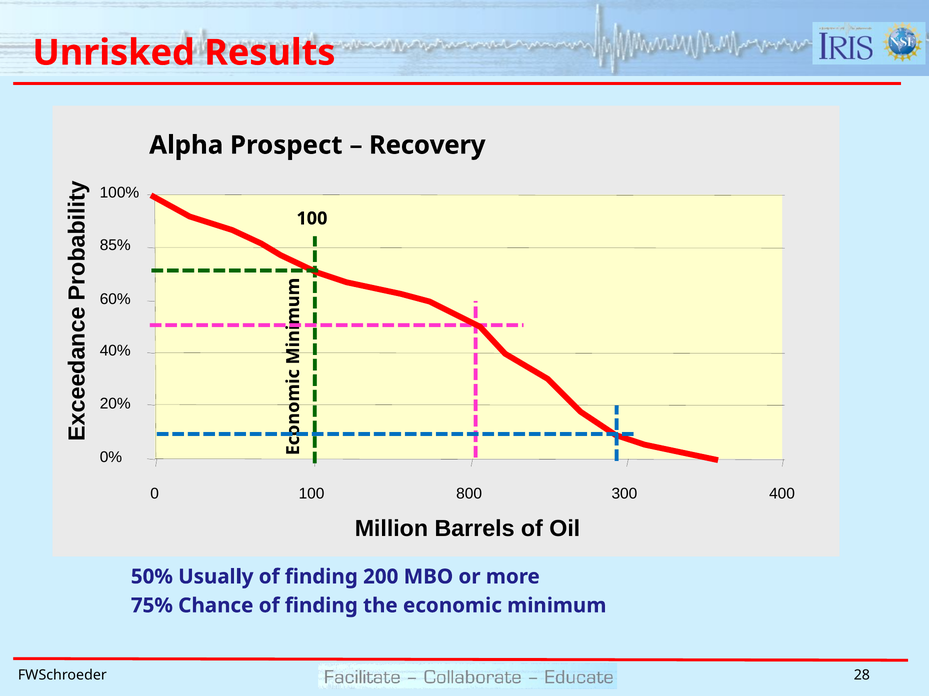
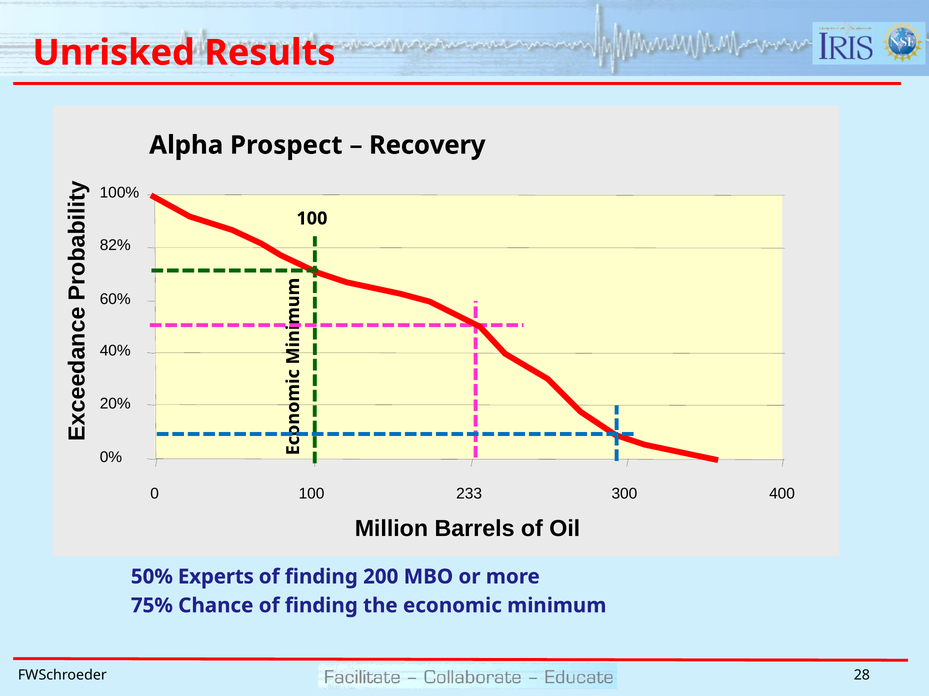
85%: 85% -> 82%
800: 800 -> 233
Usually: Usually -> Experts
